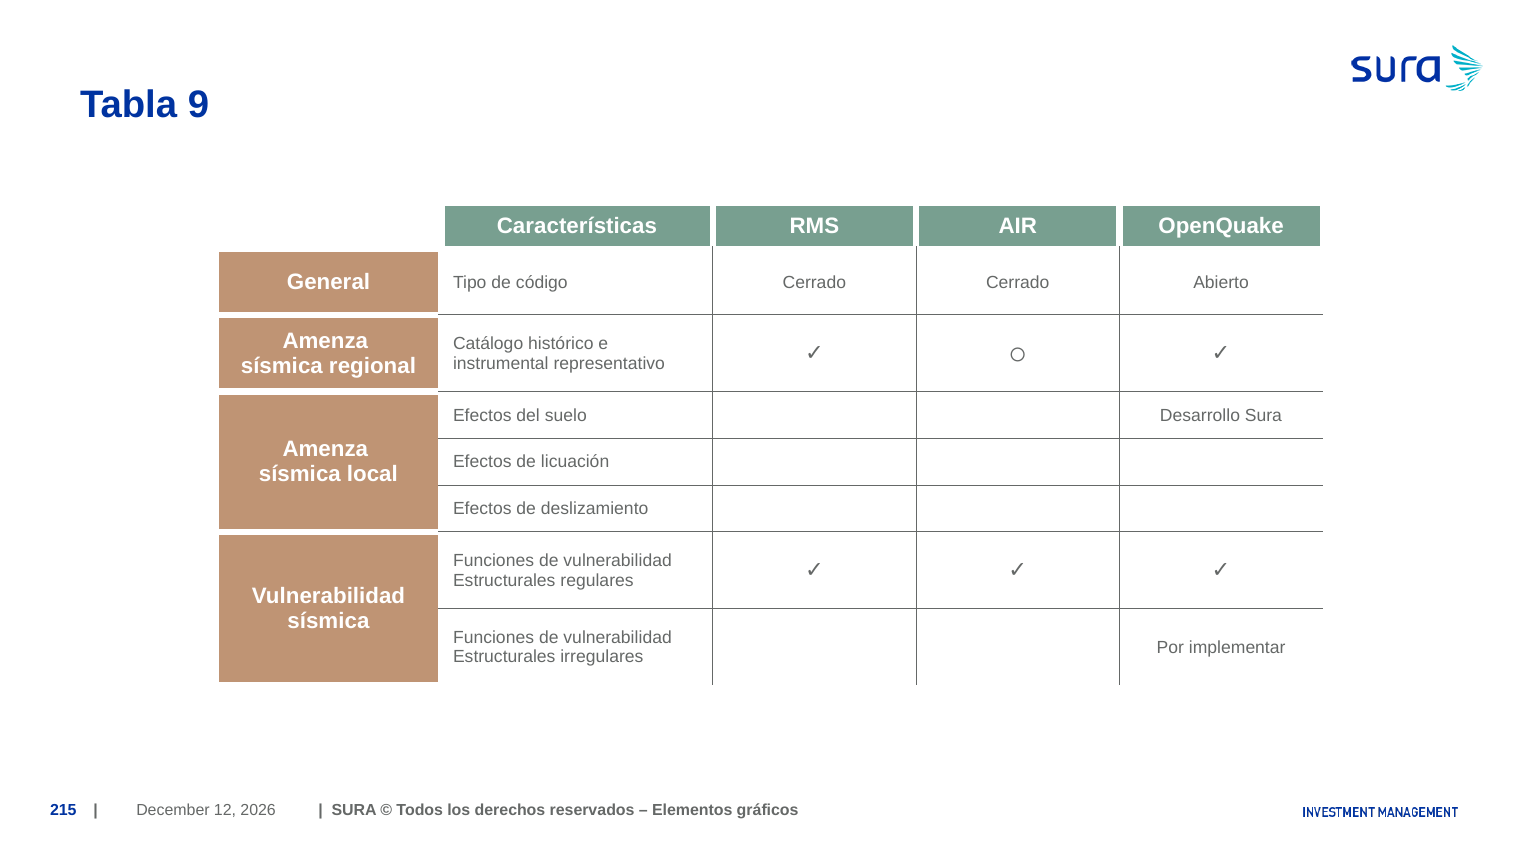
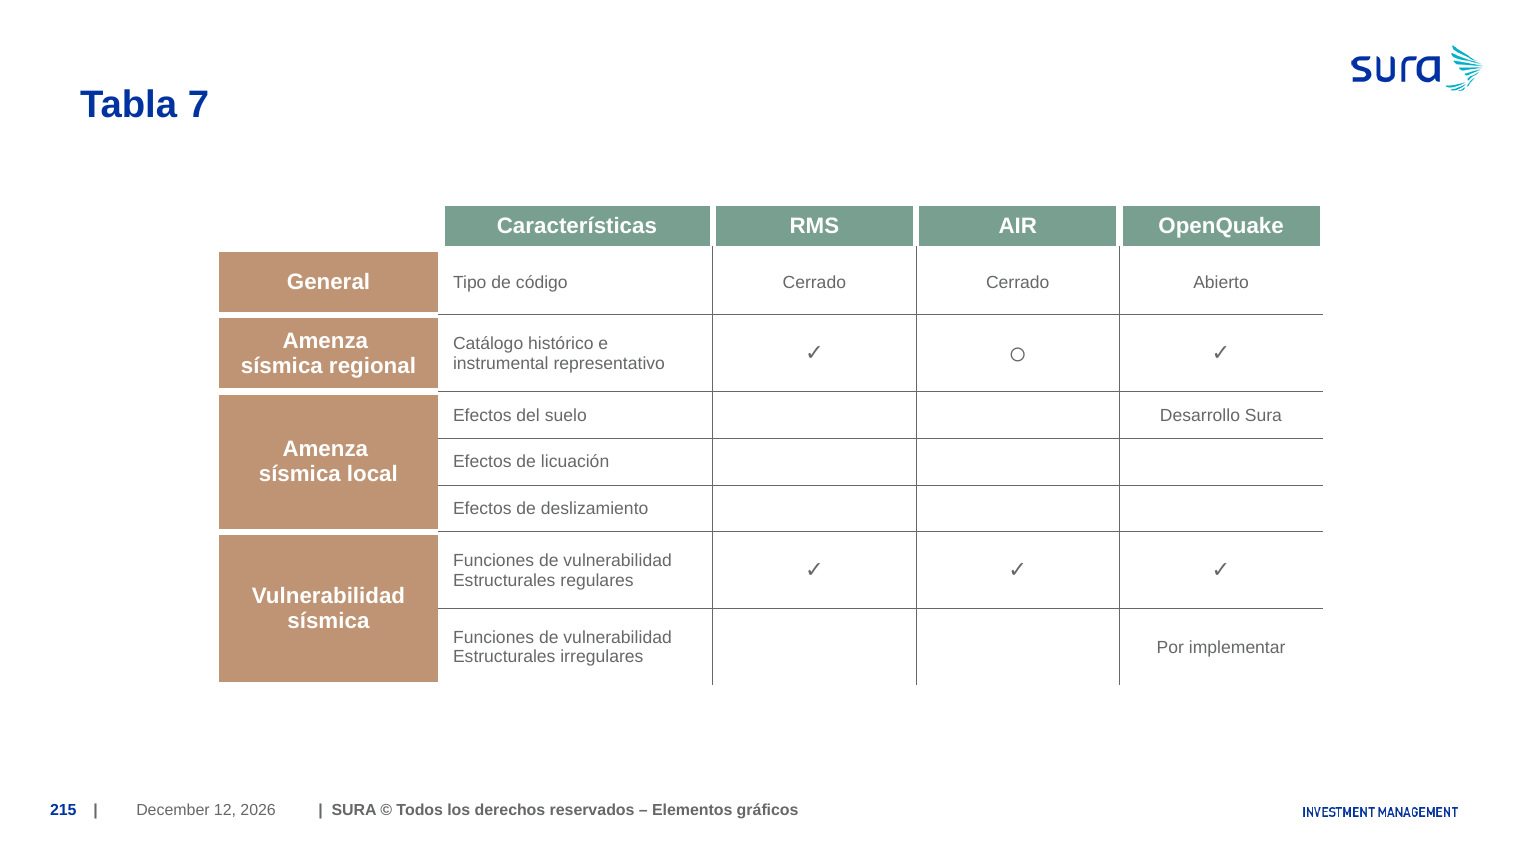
9: 9 -> 7
